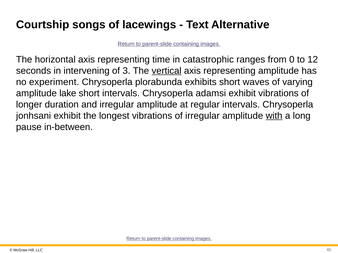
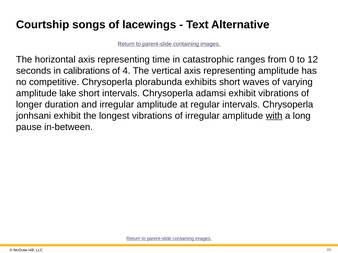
intervening: intervening -> calibrations
3: 3 -> 4
vertical underline: present -> none
experiment: experiment -> competitive
